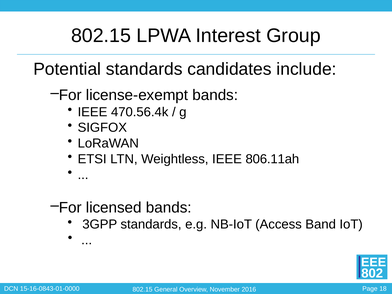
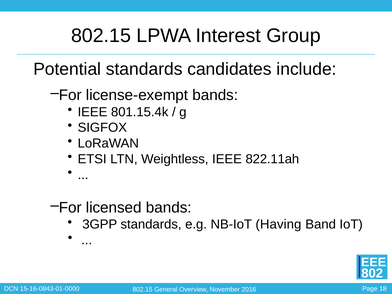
470.56.4k: 470.56.4k -> 801.15.4k
806.11ah: 806.11ah -> 822.11ah
Access: Access -> Having
